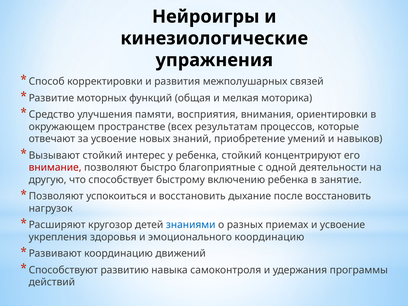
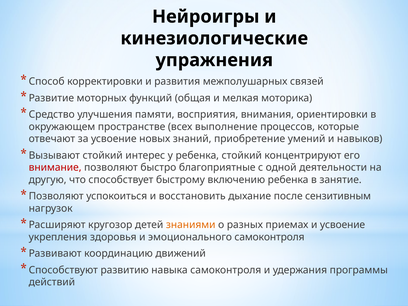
результатам: результатам -> выполнение
после восстановить: восстановить -> сензитивным
знаниями colour: blue -> orange
эмоционального координацию: координацию -> самоконтроля
